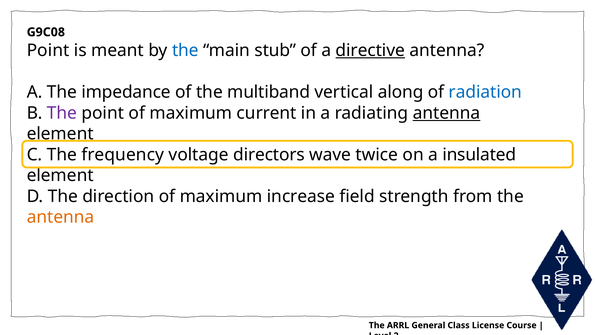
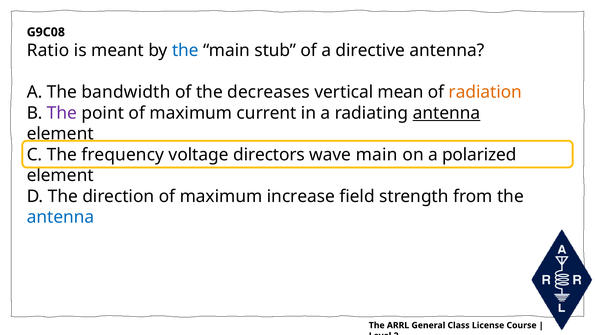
Point at (48, 50): Point -> Ratio
directive underline: present -> none
impedance: impedance -> bandwidth
multiband: multiband -> decreases
along: along -> mean
radiation colour: blue -> orange
wave twice: twice -> main
insulated: insulated -> polarized
antenna at (61, 217) colour: orange -> blue
